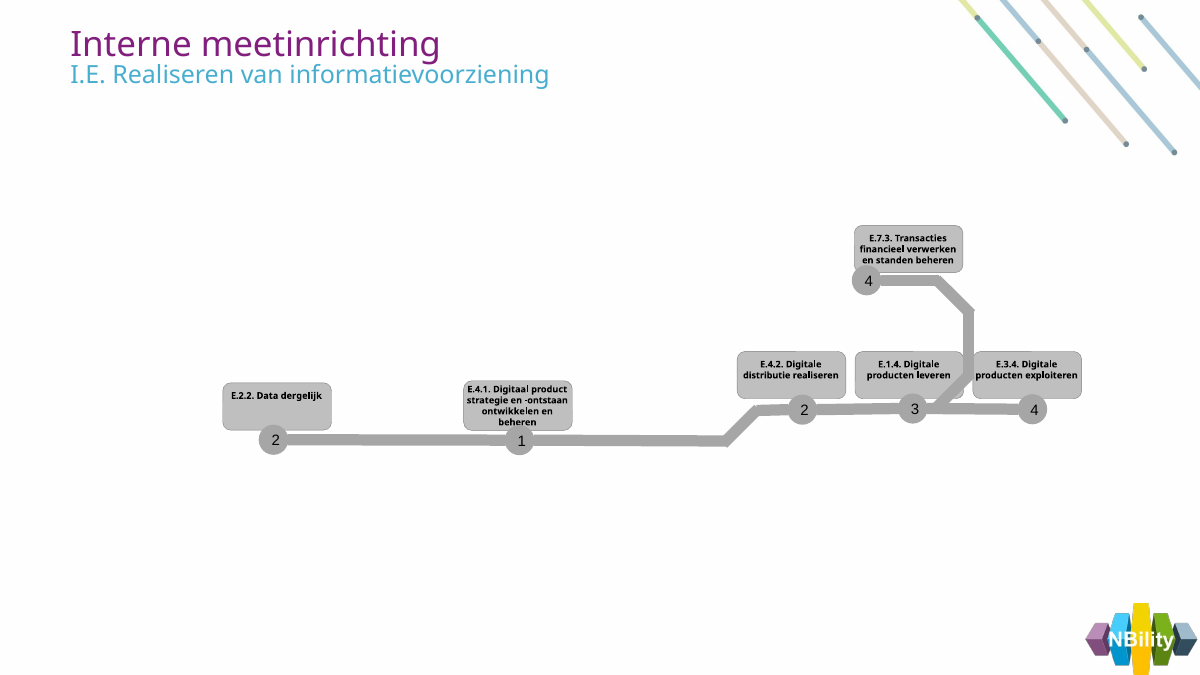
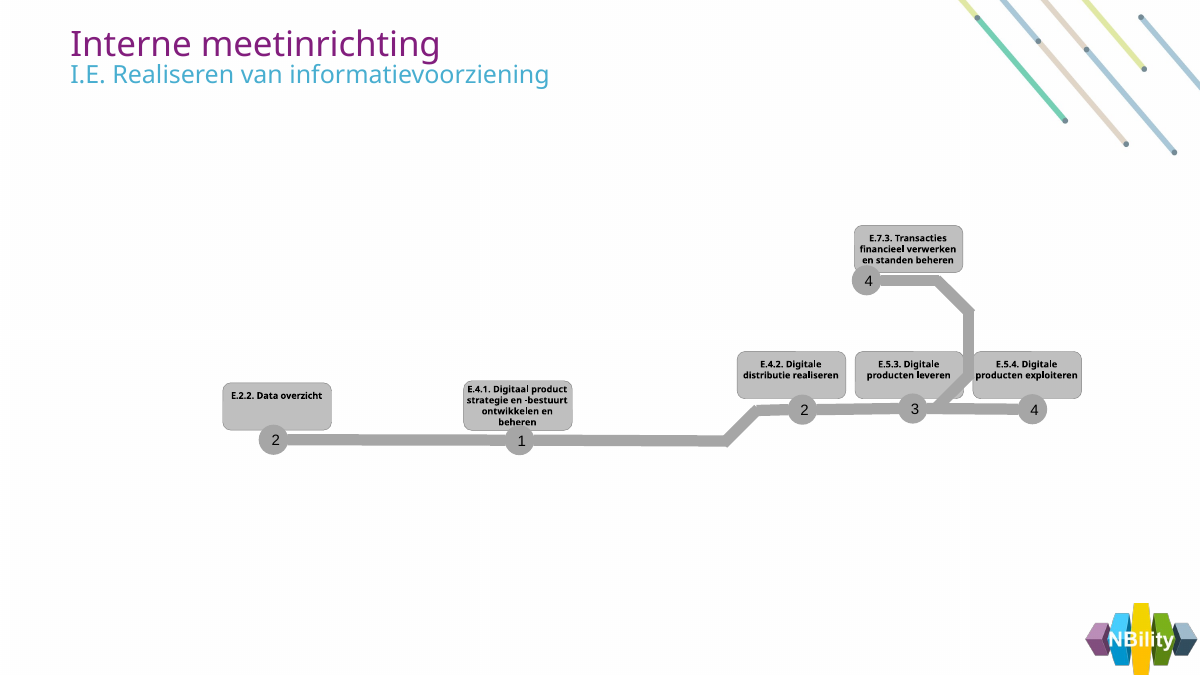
E.1.4: E.1.4 -> E.5.3
E.3.4: E.3.4 -> E.5.4
dergelijk: dergelijk -> overzicht
ontstaan: ontstaan -> bestuurt
